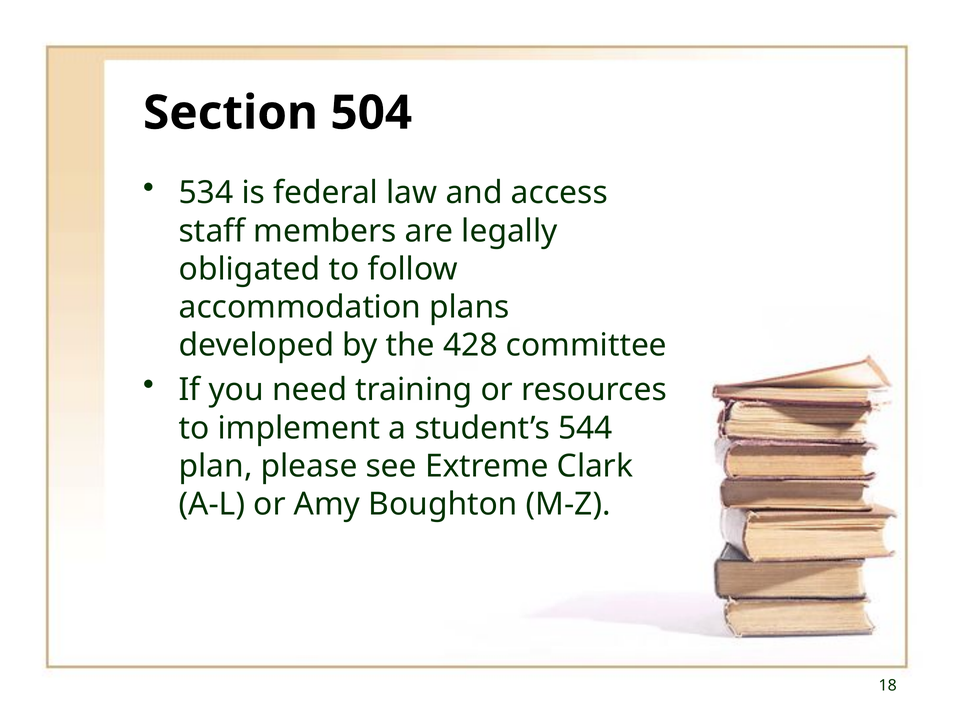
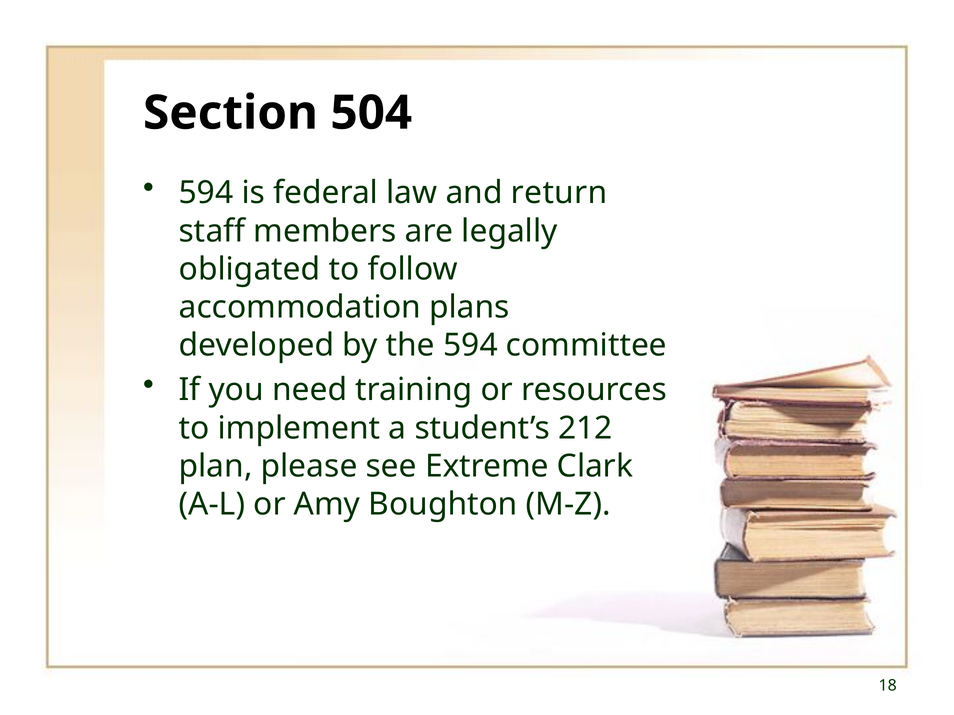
534 at (206, 193): 534 -> 594
access: access -> return
the 428: 428 -> 594
544: 544 -> 212
